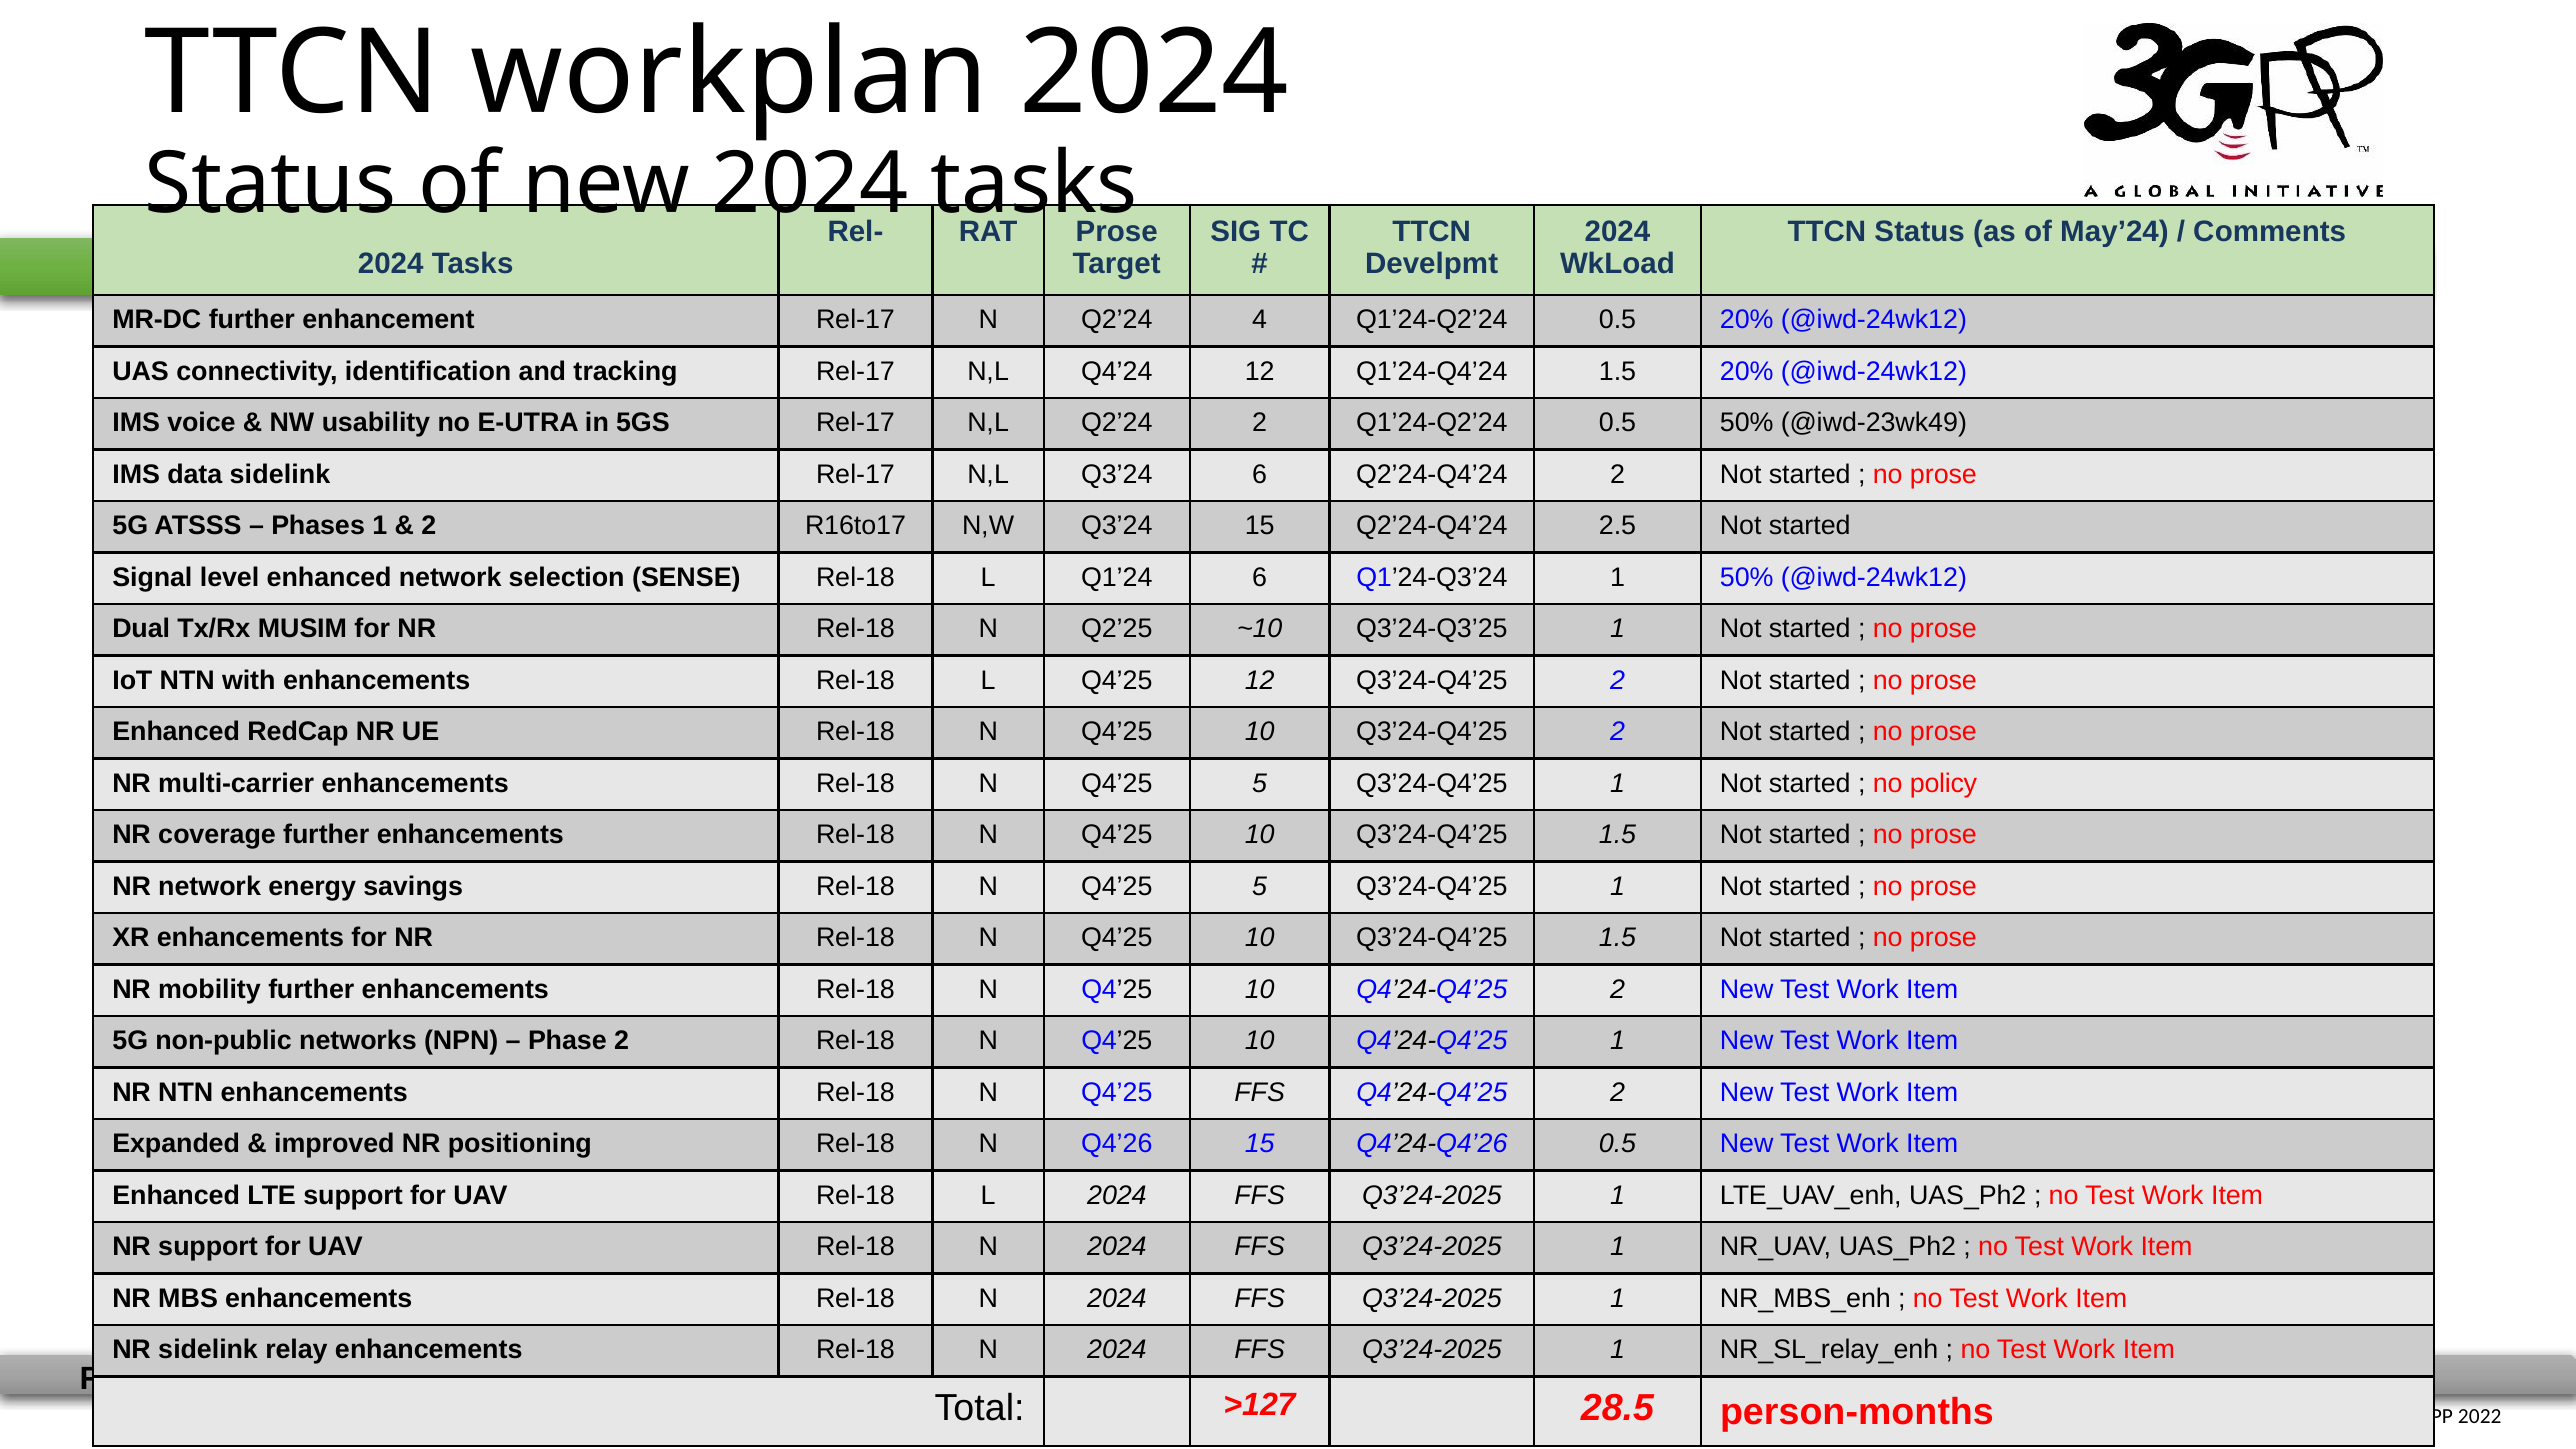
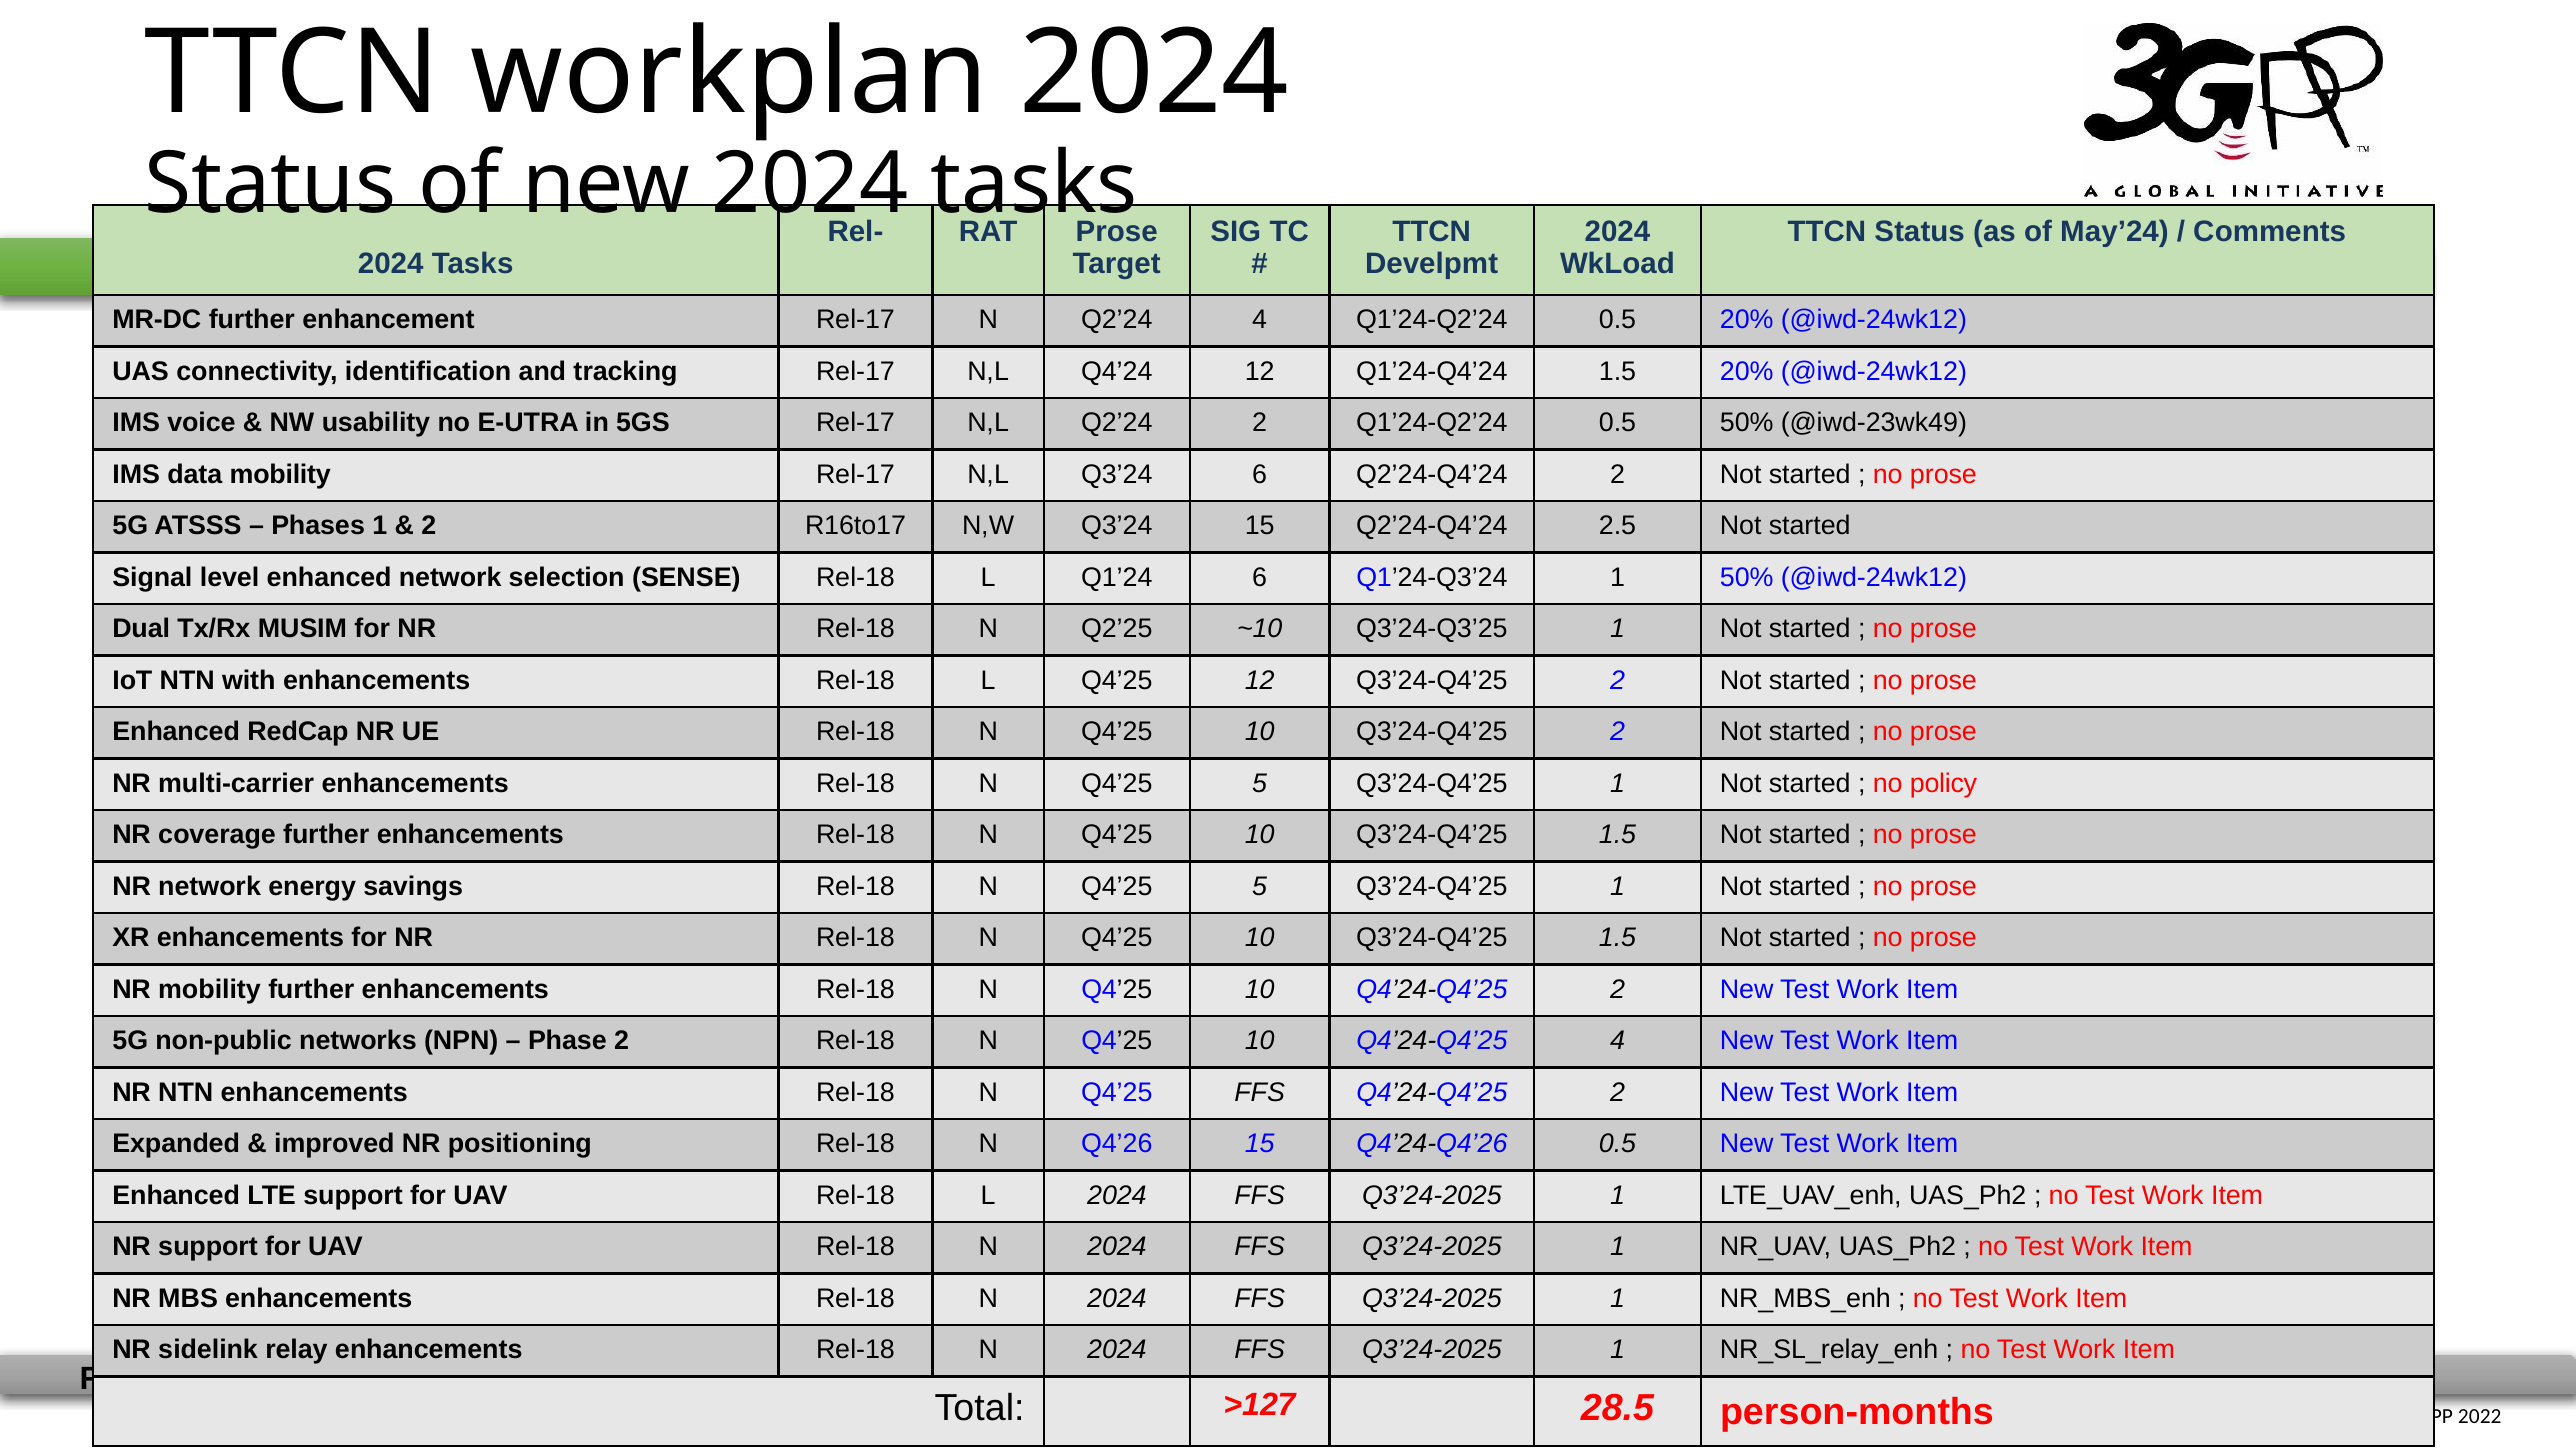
data sidelink: sidelink -> mobility
Q4’24-Q4’25 1: 1 -> 4
